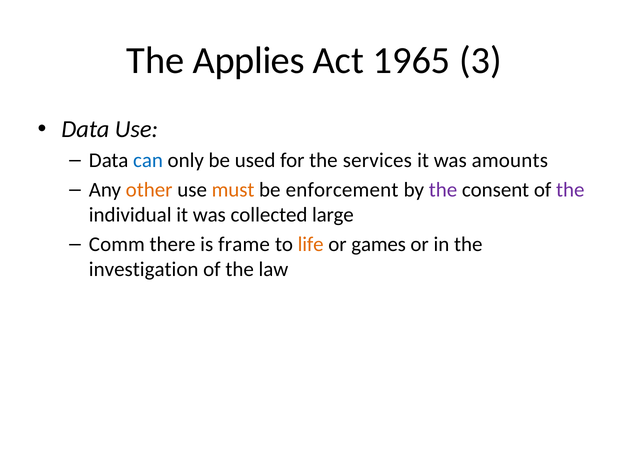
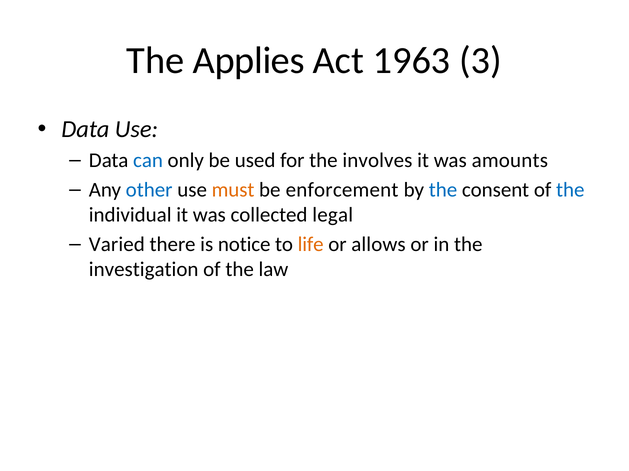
1965: 1965 -> 1963
services: services -> involves
other colour: orange -> blue
the at (443, 190) colour: purple -> blue
the at (570, 190) colour: purple -> blue
large: large -> legal
Comm: Comm -> Varied
frame: frame -> notice
games: games -> allows
